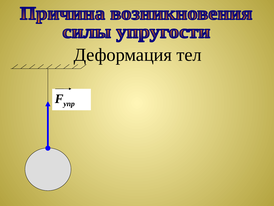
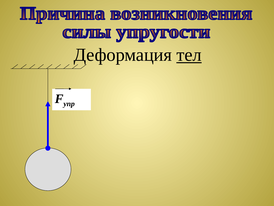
тел underline: none -> present
